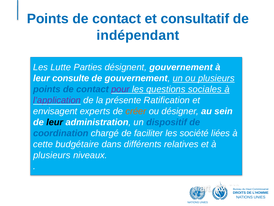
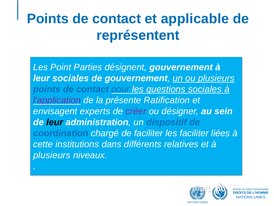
consultatif: consultatif -> applicable
indépendant: indépendant -> représentent
Lutte: Lutte -> Point
leur consulte: consulte -> sociales
pour colour: purple -> blue
créer colour: orange -> purple
les société: société -> faciliter
budgétaire: budgétaire -> institutions
32: 32 -> 36
